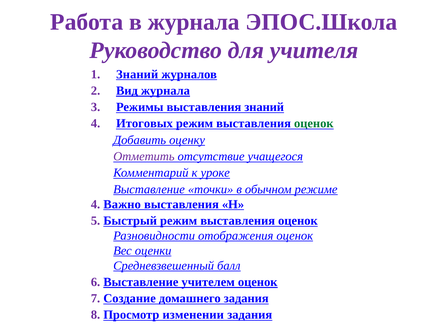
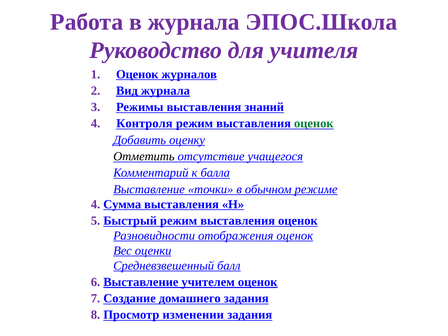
Знаний at (137, 74): Знаний -> Оценок
Итоговых: Итоговых -> Контроля
Отметить colour: purple -> black
уроке: уроке -> балла
Важно: Важно -> Сумма
